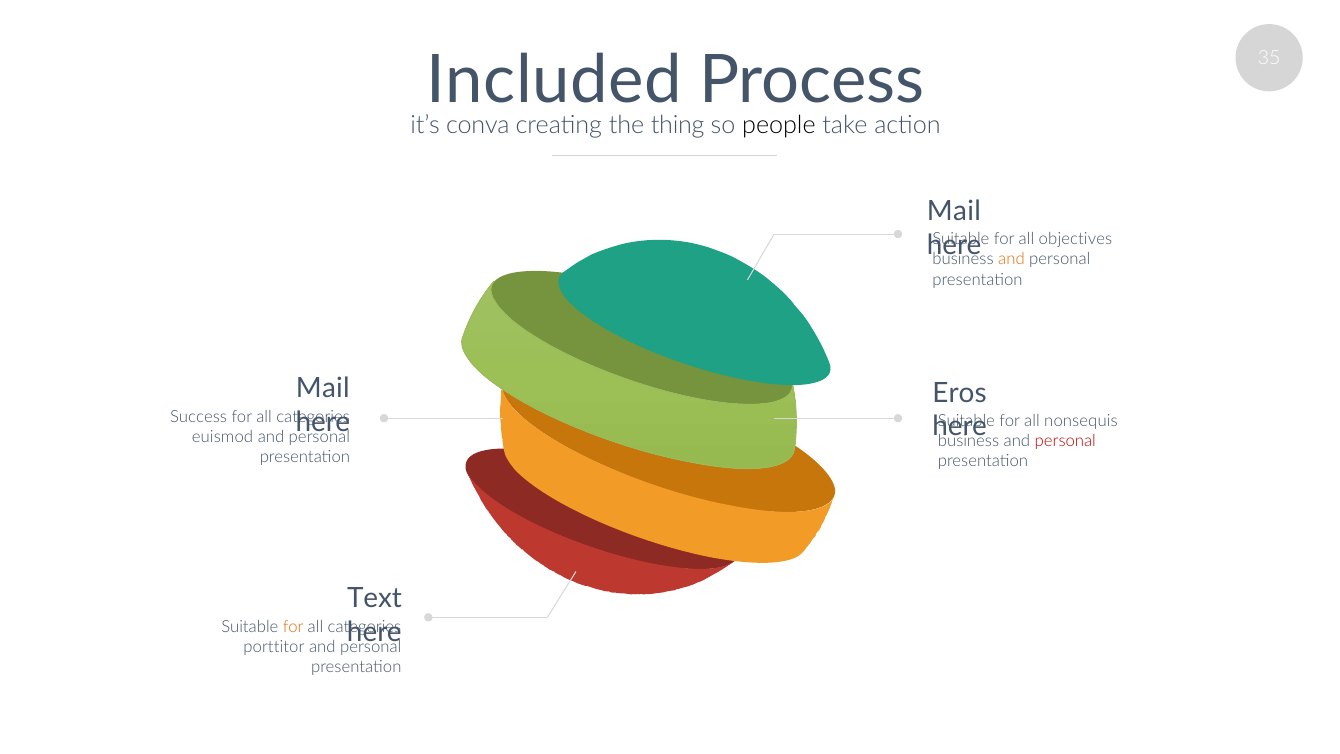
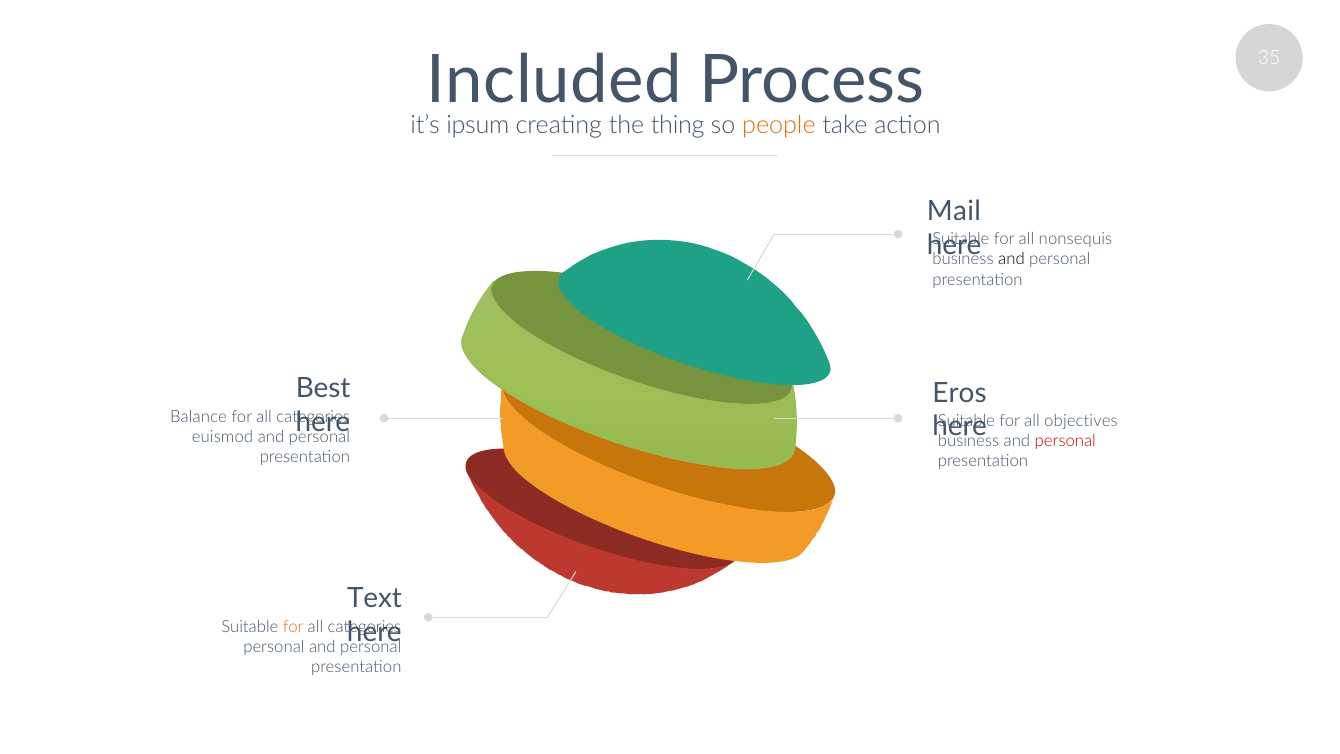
conva: conva -> ipsum
people colour: black -> orange
objectives: objectives -> nonsequis
and at (1011, 259) colour: orange -> black
Mail at (323, 388): Mail -> Best
Success: Success -> Balance
nonsequis: nonsequis -> objectives
porttitor at (274, 647): porttitor -> personal
